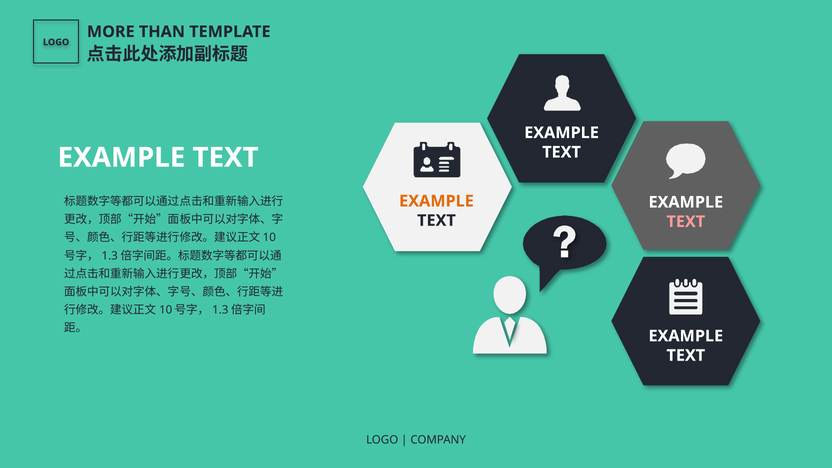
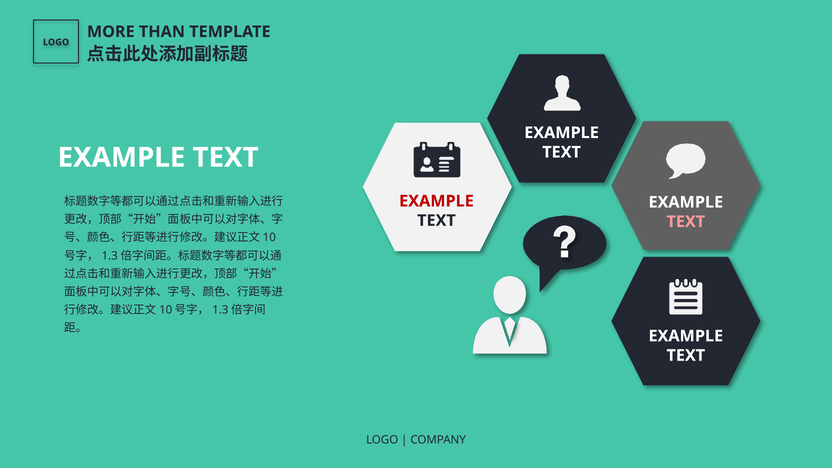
EXAMPLE at (436, 201) colour: orange -> red
